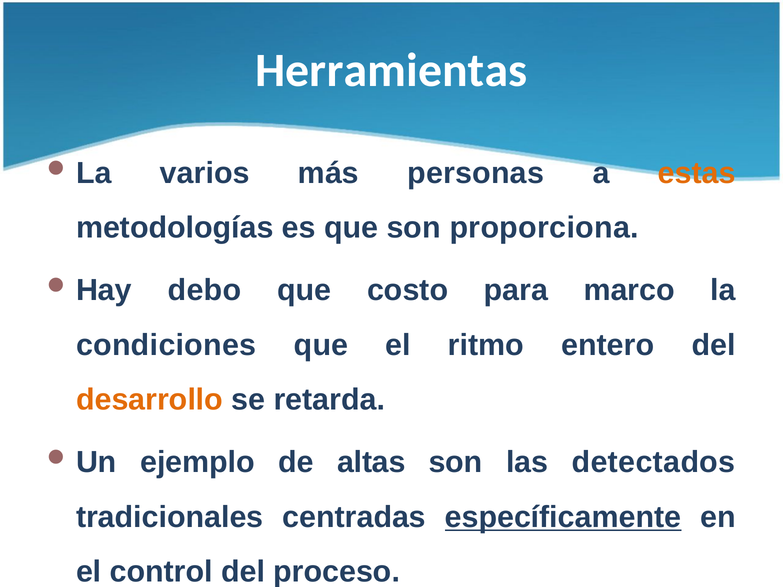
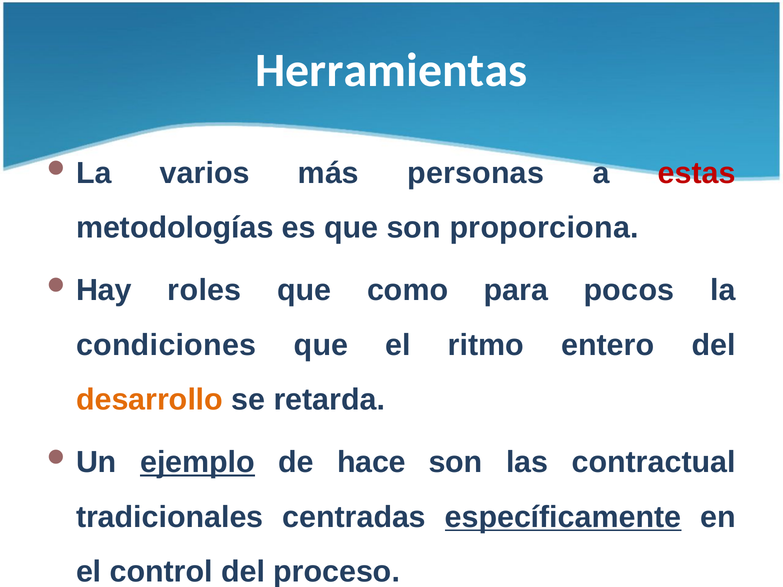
estas colour: orange -> red
debo: debo -> roles
costo: costo -> como
marco: marco -> pocos
ejemplo underline: none -> present
altas: altas -> hace
detectados: detectados -> contractual
